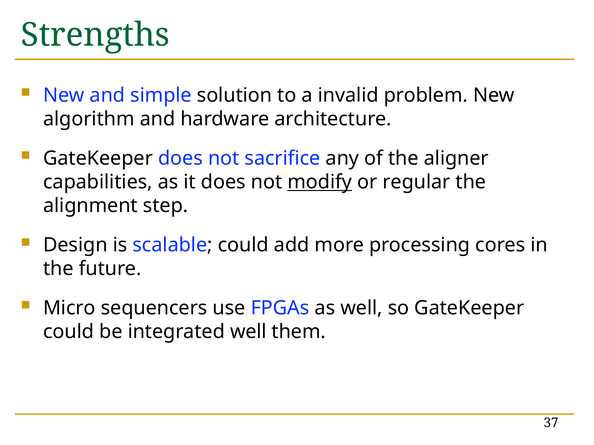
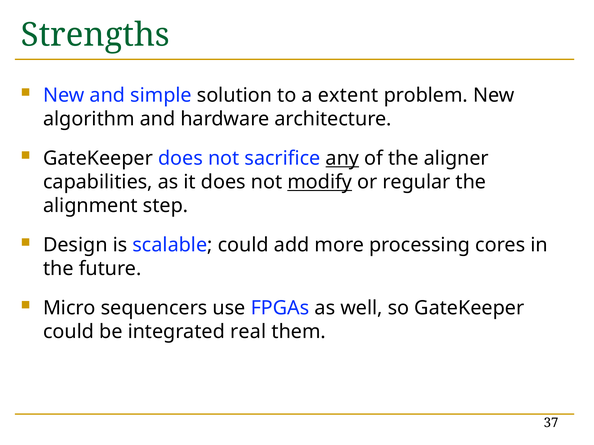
invalid: invalid -> extent
any underline: none -> present
integrated well: well -> real
